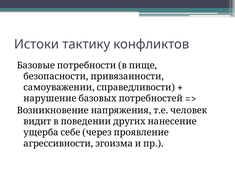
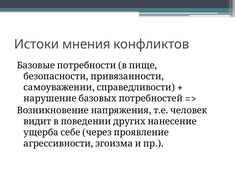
тактику: тактику -> мнения
